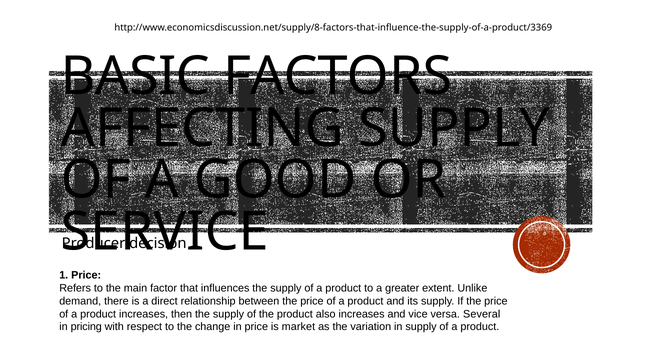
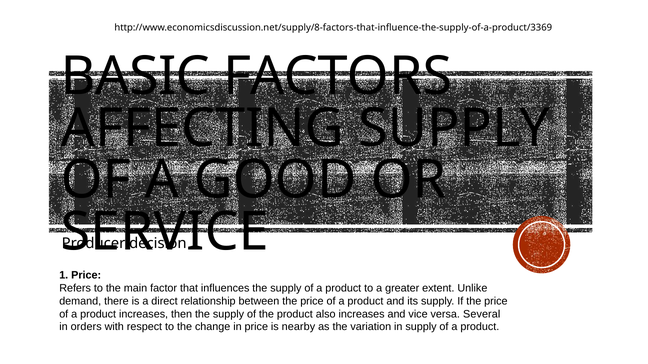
pricing: pricing -> orders
market: market -> nearby
